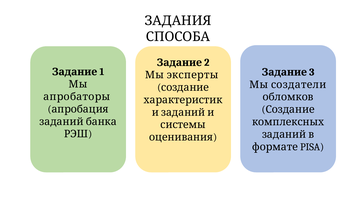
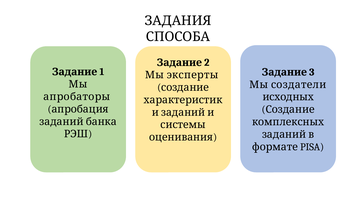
обломков: обломков -> исходных
